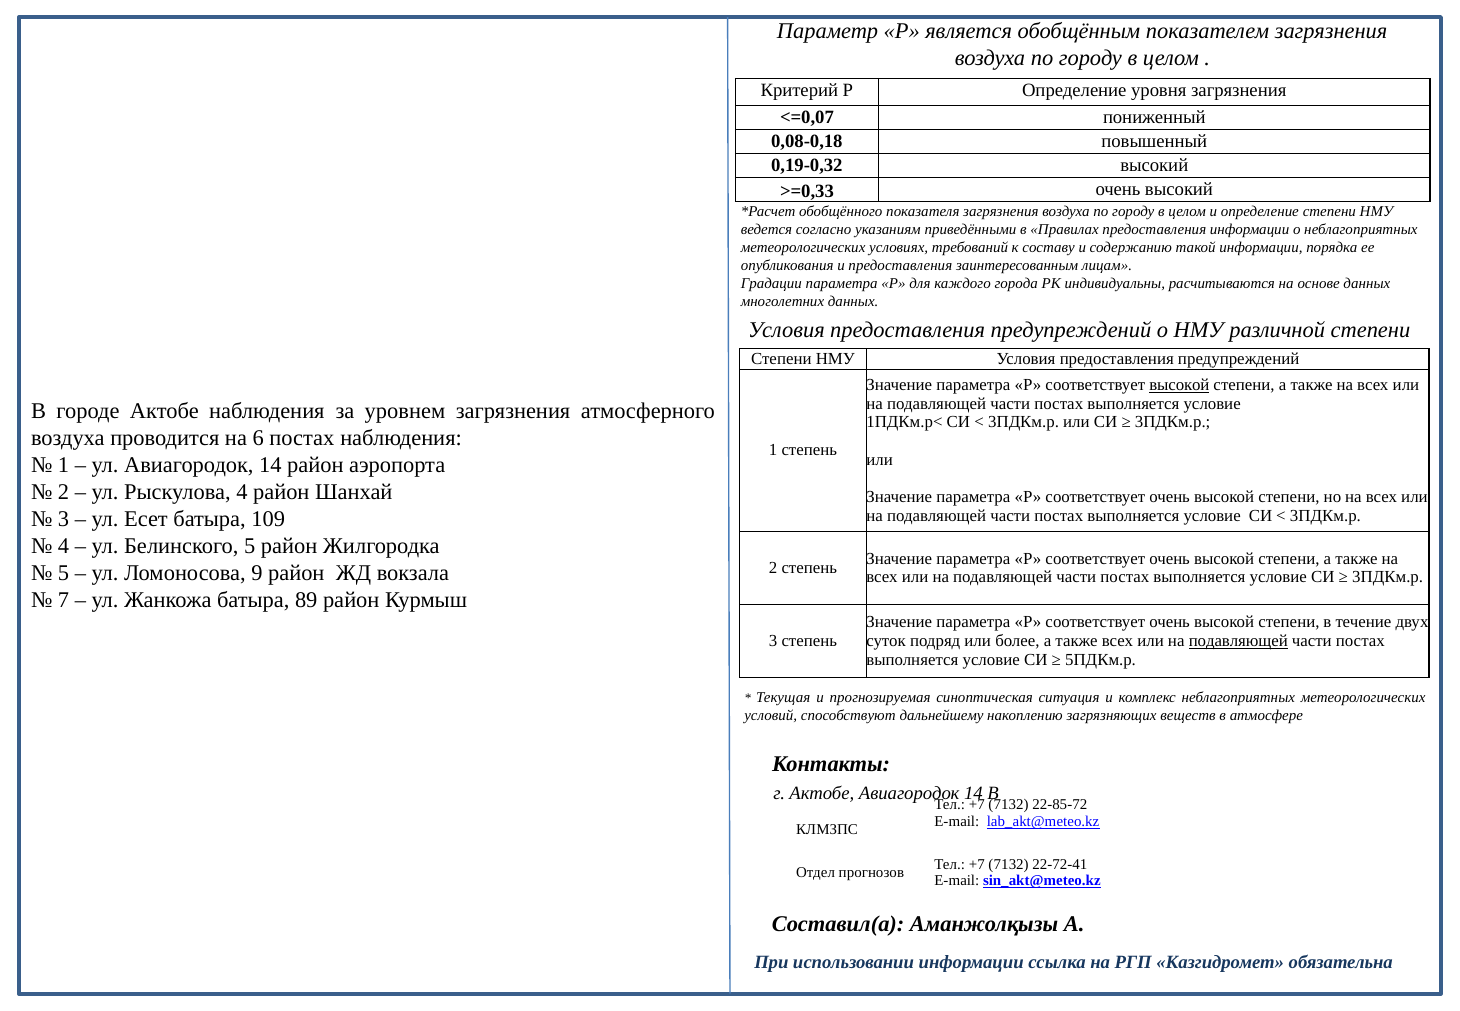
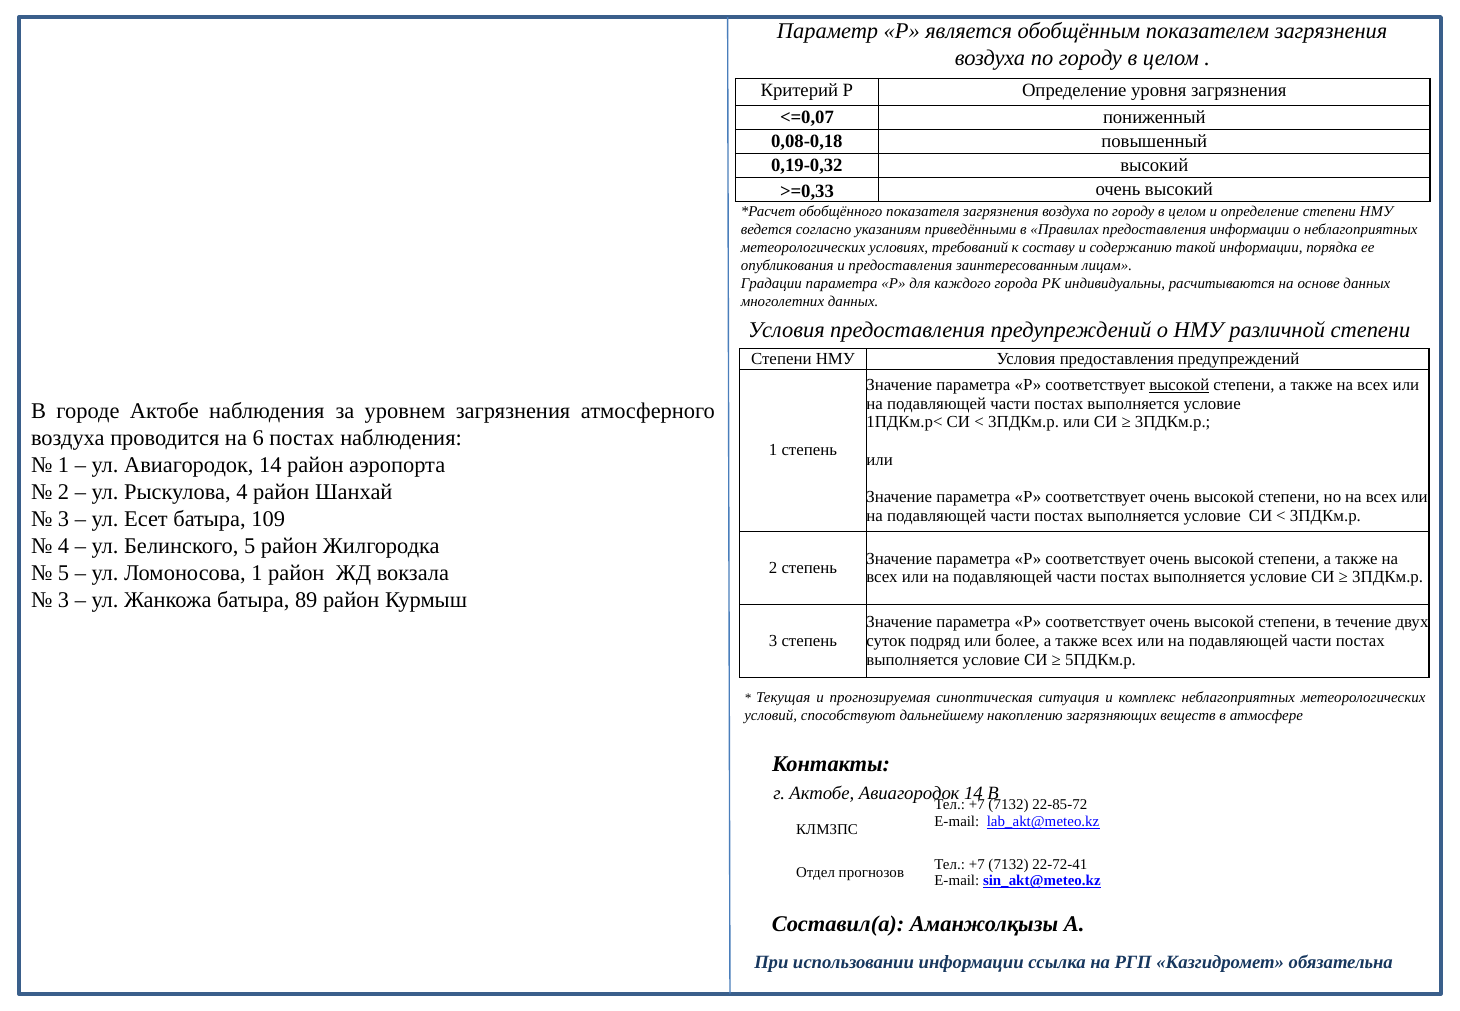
Ломоносова 9: 9 -> 1
7 at (64, 600): 7 -> 3
подавляющей at (1238, 641) underline: present -> none
